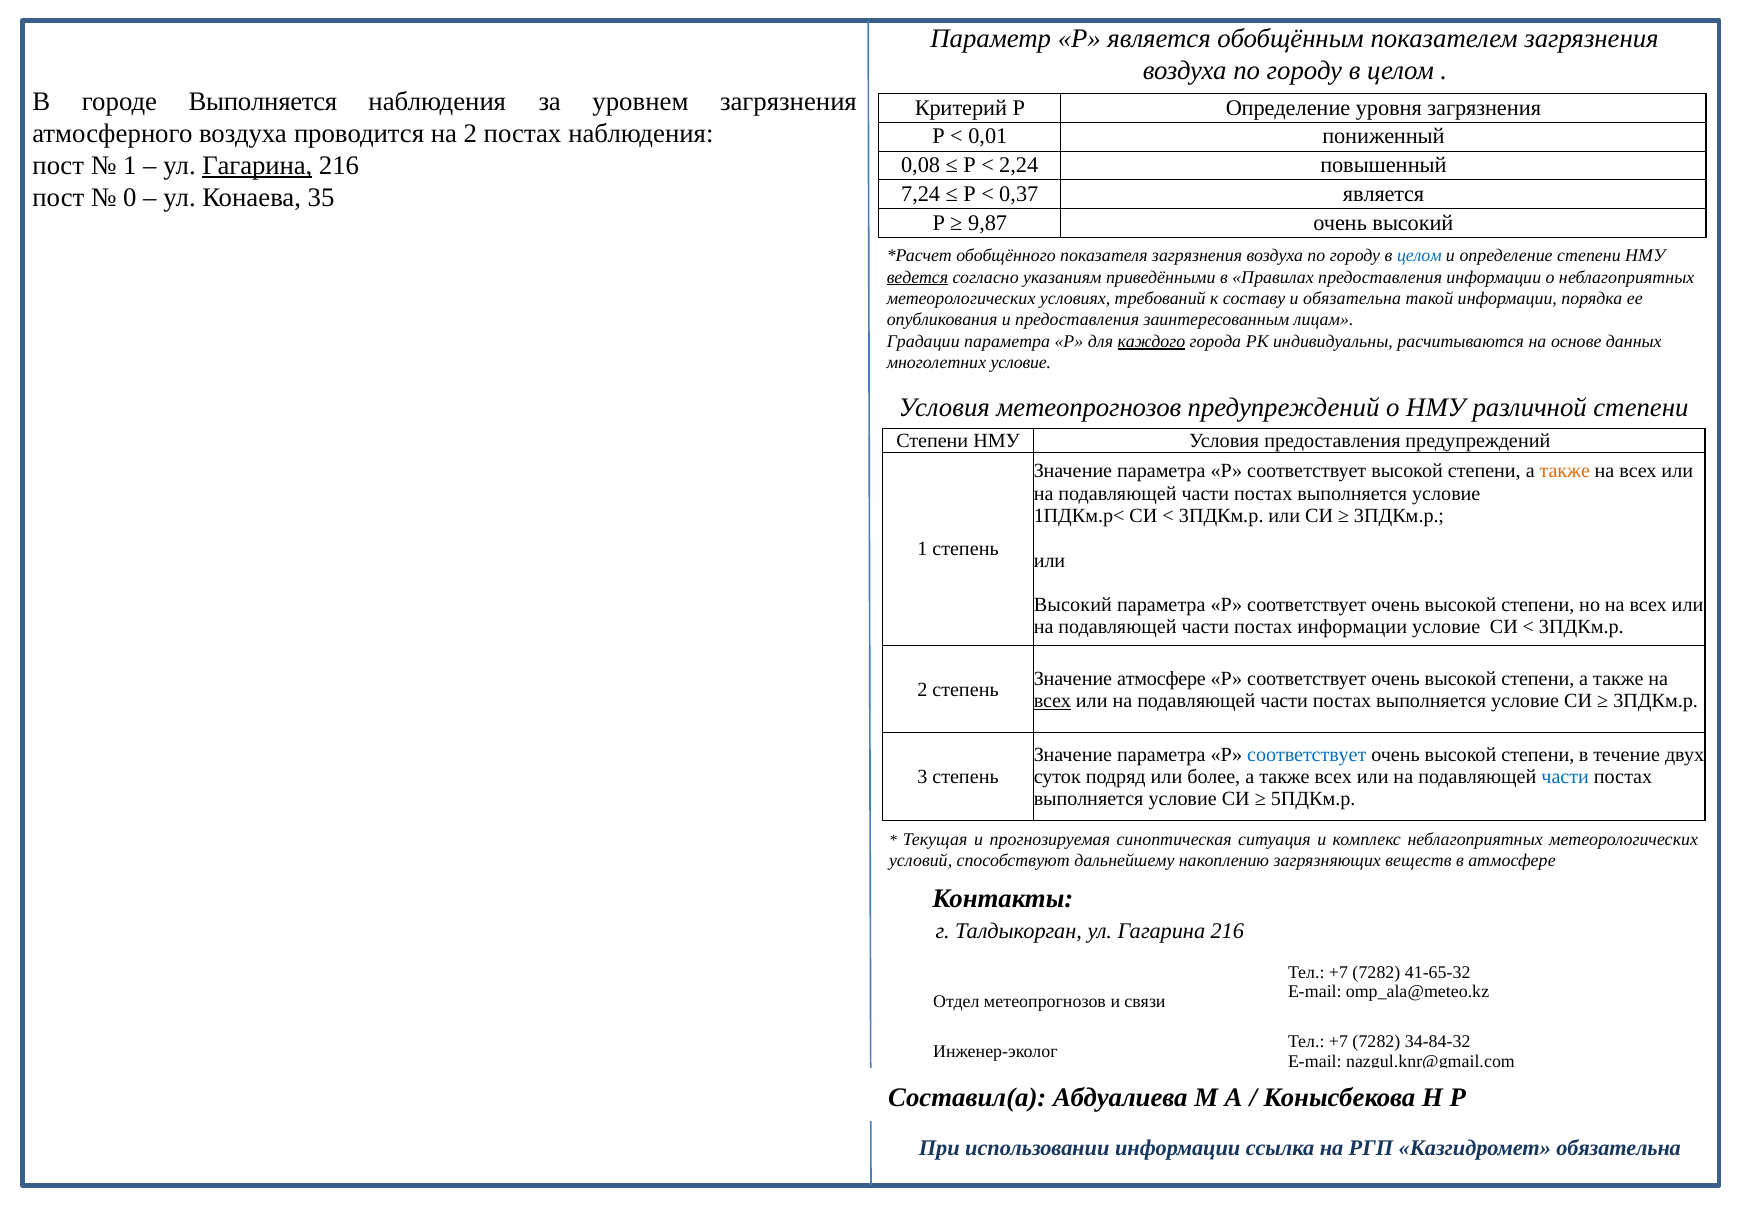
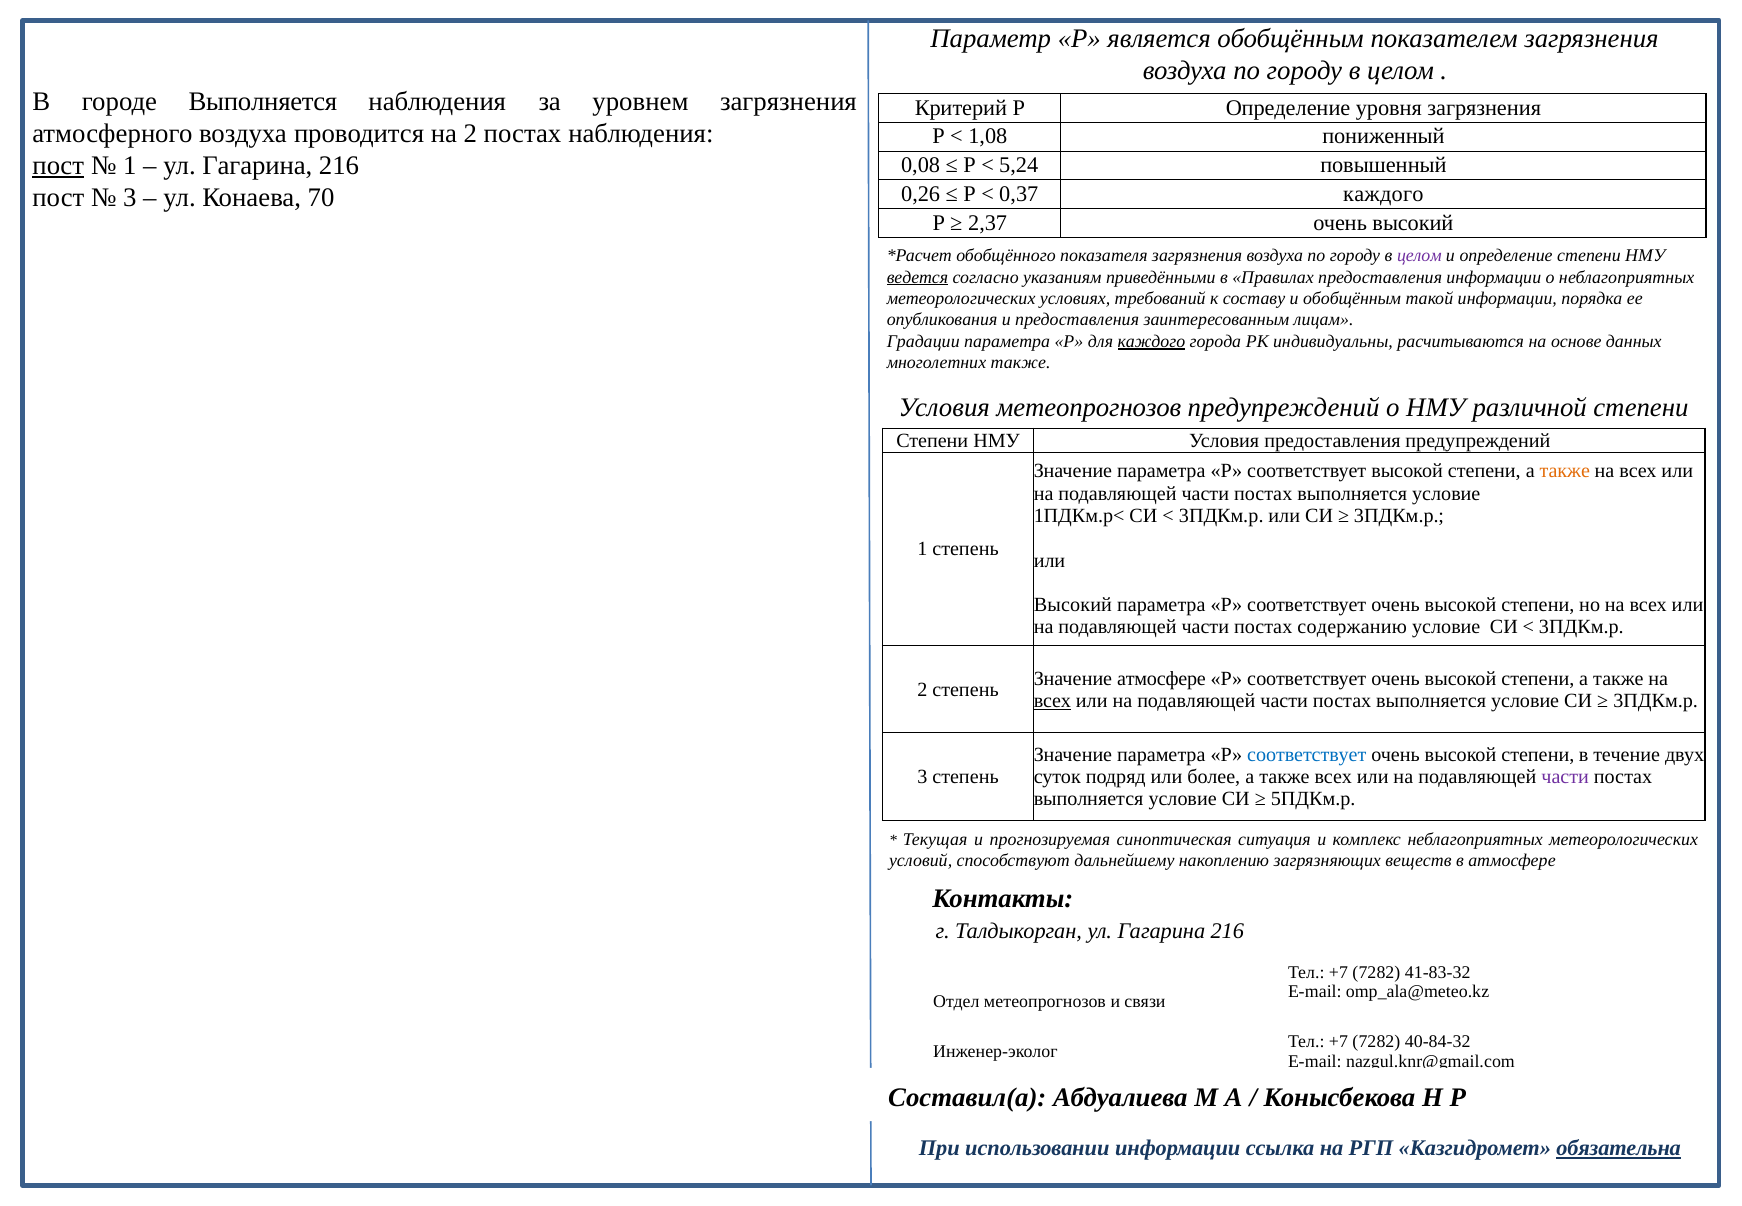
0,01: 0,01 -> 1,08
пост at (58, 166) underline: none -> present
Гагарина at (257, 166) underline: present -> none
2,24: 2,24 -> 5,24
7,24: 7,24 -> 0,26
0,37 является: является -> каждого
0 at (130, 198): 0 -> 3
35: 35 -> 70
9,87: 9,87 -> 2,37
целом at (1419, 256) colour: blue -> purple
и обязательна: обязательна -> обобщённым
многолетних условие: условие -> также
постах информации: информации -> содержанию
части at (1565, 777) colour: blue -> purple
41-65-32: 41-65-32 -> 41-83-32
34-84-32: 34-84-32 -> 40-84-32
обязательна at (1619, 1148) underline: none -> present
